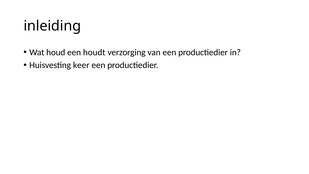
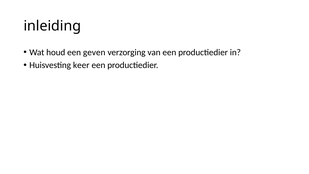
houdt: houdt -> geven
